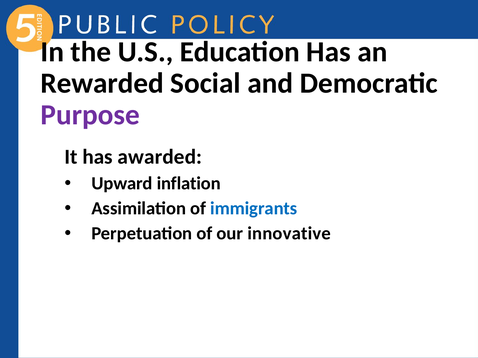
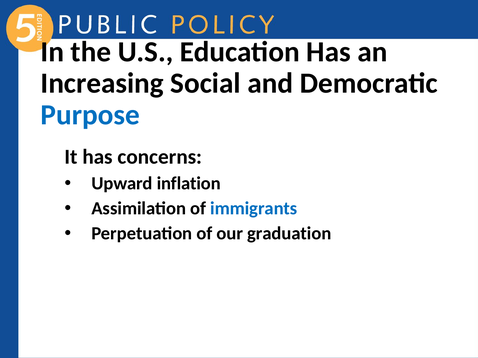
Rewarded: Rewarded -> Increasing
Purpose colour: purple -> blue
awarded: awarded -> concerns
innovative: innovative -> graduation
